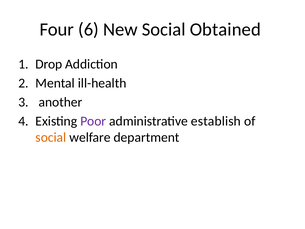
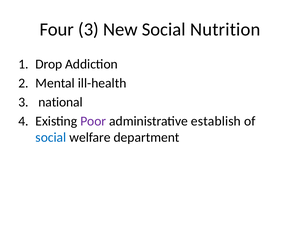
Four 6: 6 -> 3
Obtained: Obtained -> Nutrition
another: another -> national
social at (51, 137) colour: orange -> blue
